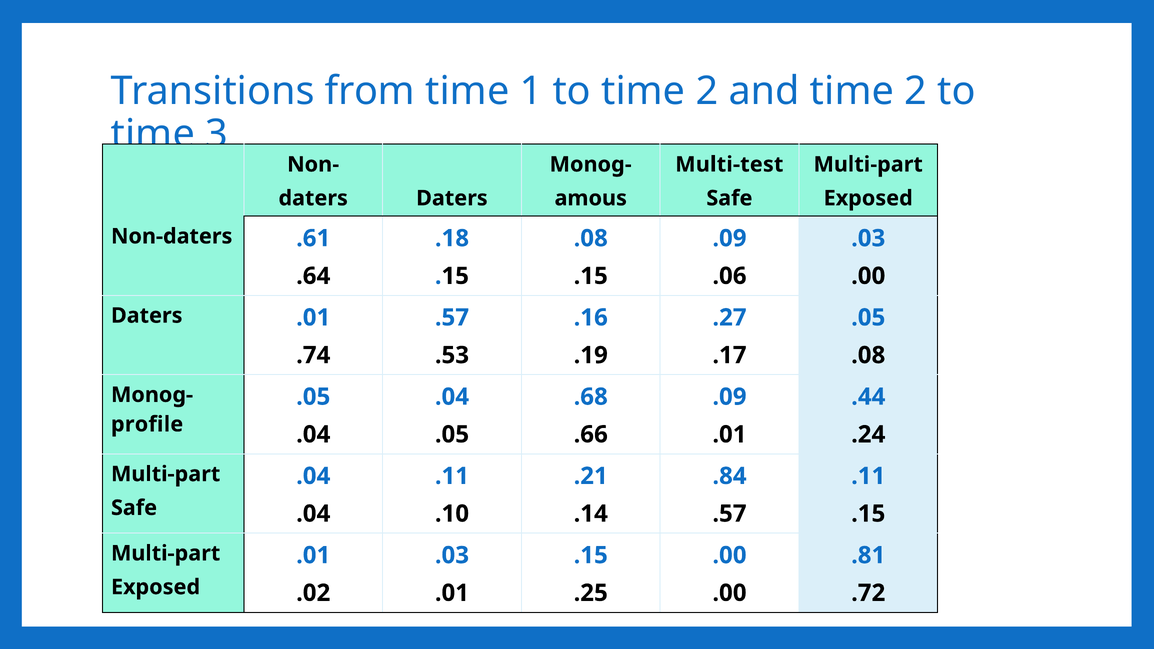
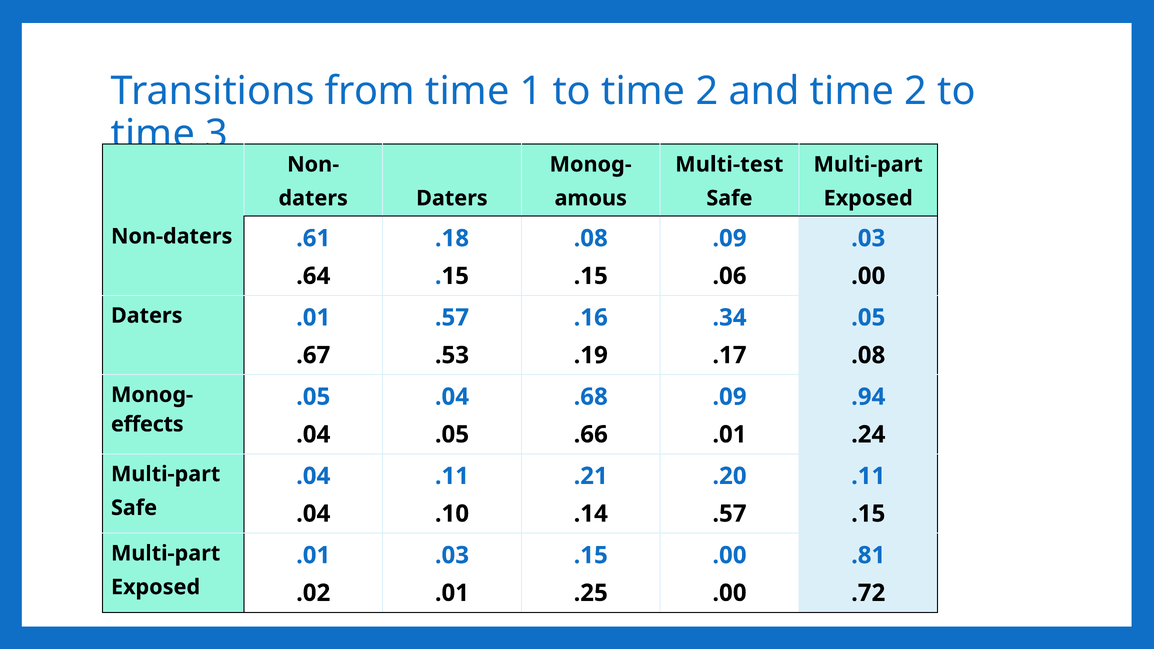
.27: .27 -> .34
.74: .74 -> .67
.44: .44 -> .94
profile: profile -> effects
.84: .84 -> .20
